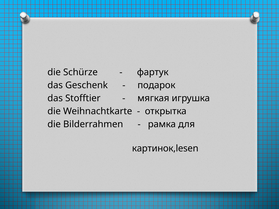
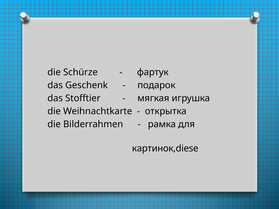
картинок,lesen: картинок,lesen -> картинок,diese
